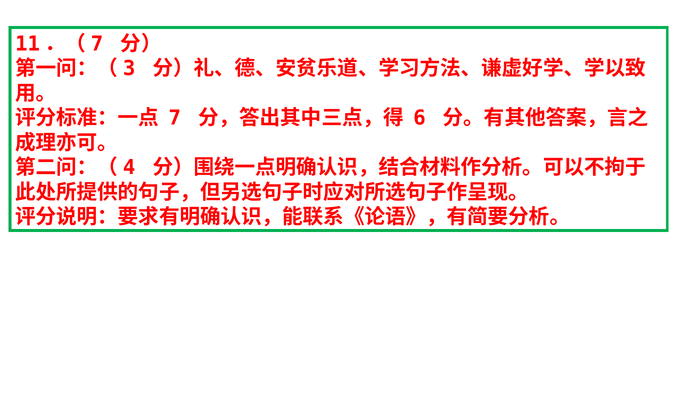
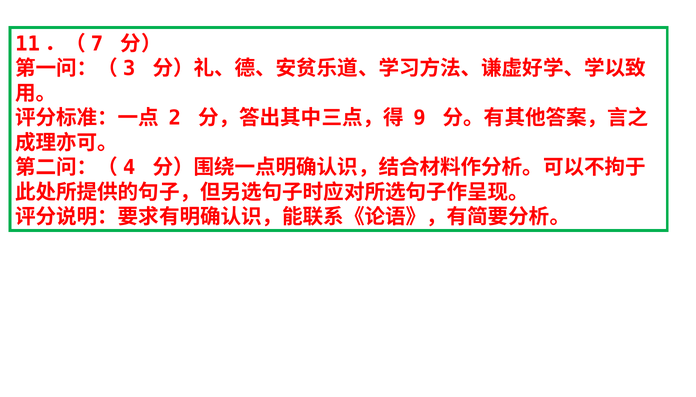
7: 7 -> 2
6: 6 -> 9
